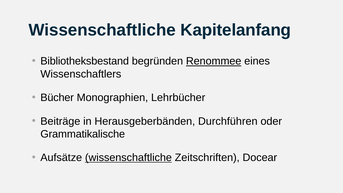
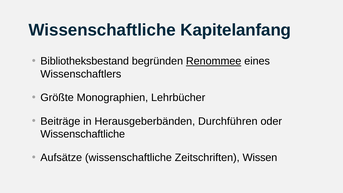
Bücher: Bücher -> Größte
Grammatikalische at (83, 134): Grammatikalische -> Wissenschaftliche
wissenschaftliche at (128, 158) underline: present -> none
Docear: Docear -> Wissen
